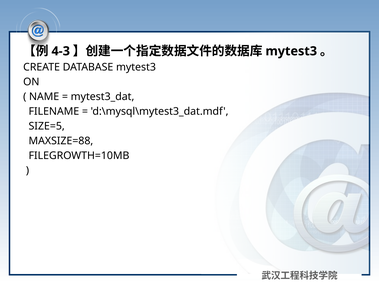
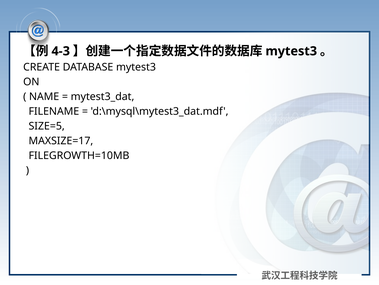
MAXSIZE=88: MAXSIZE=88 -> MAXSIZE=17
